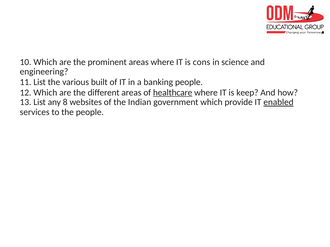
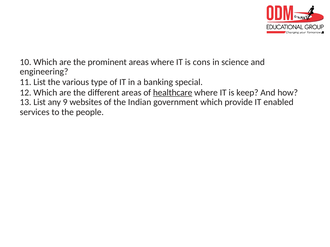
built: built -> type
banking people: people -> special
8: 8 -> 9
enabled underline: present -> none
